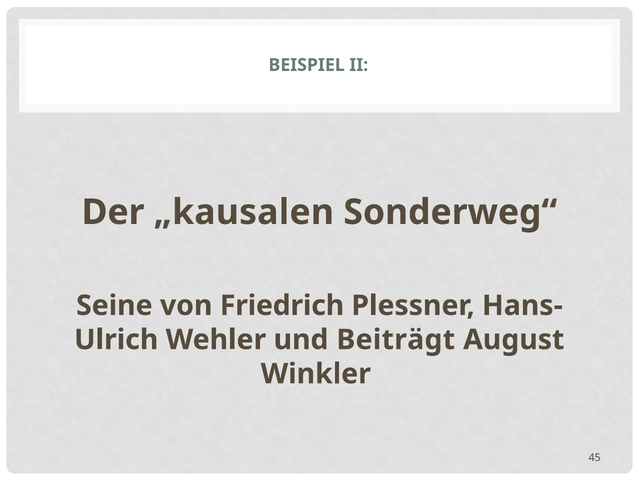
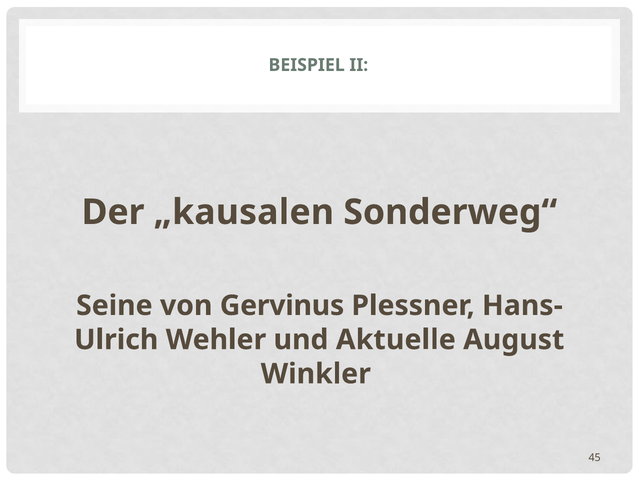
Friedrich: Friedrich -> Gervinus
Beiträgt: Beiträgt -> Aktuelle
